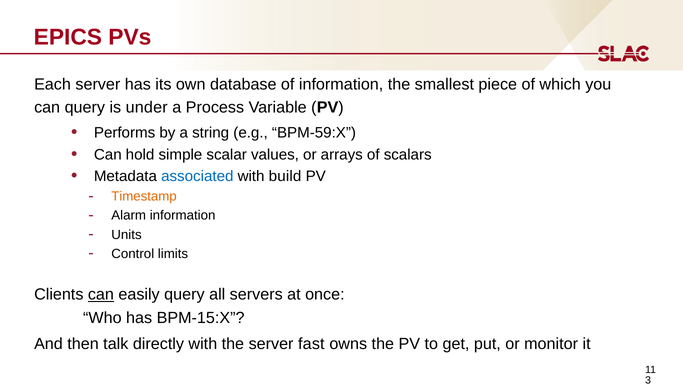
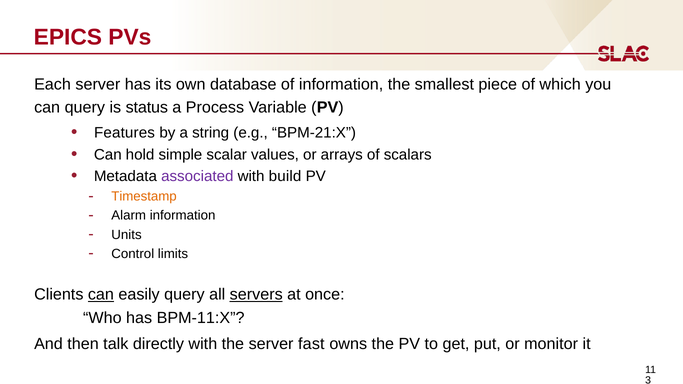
under: under -> status
Performs: Performs -> Features
BPM-59:X: BPM-59:X -> BPM-21:X
associated colour: blue -> purple
servers underline: none -> present
BPM-15:X: BPM-15:X -> BPM-11:X
